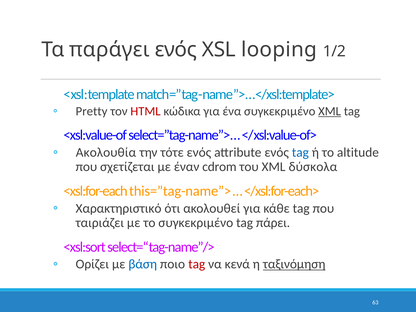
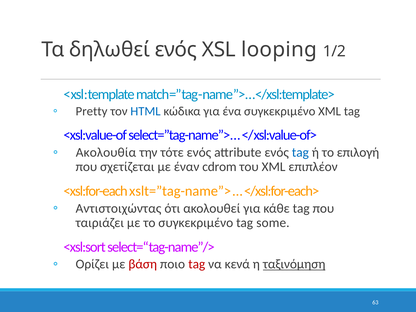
παράγει: παράγει -> δηλωθεί
HTML colour: red -> blue
XML at (330, 111) underline: present -> none
altitude: altitude -> επιλογή
δύσκολα: δύσκολα -> επιπλέον
this=”tag-name”>: this=”tag-name”> -> xslt=”tag-name”>
Χαρακτηριστικό: Χαρακτηριστικό -> Αντιστοιχώντας
πάρει: πάρει -> some
βάση colour: blue -> red
